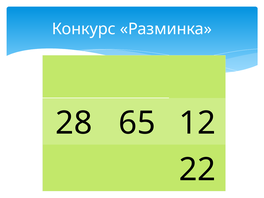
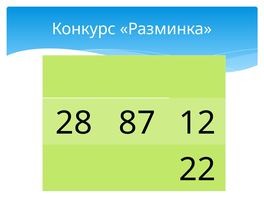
65: 65 -> 87
